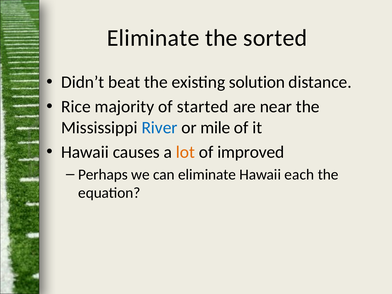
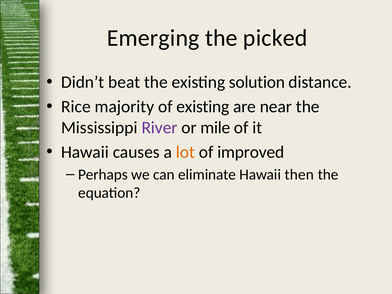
Eliminate at (153, 38): Eliminate -> Emerging
sorted: sorted -> picked
of started: started -> existing
River colour: blue -> purple
each: each -> then
